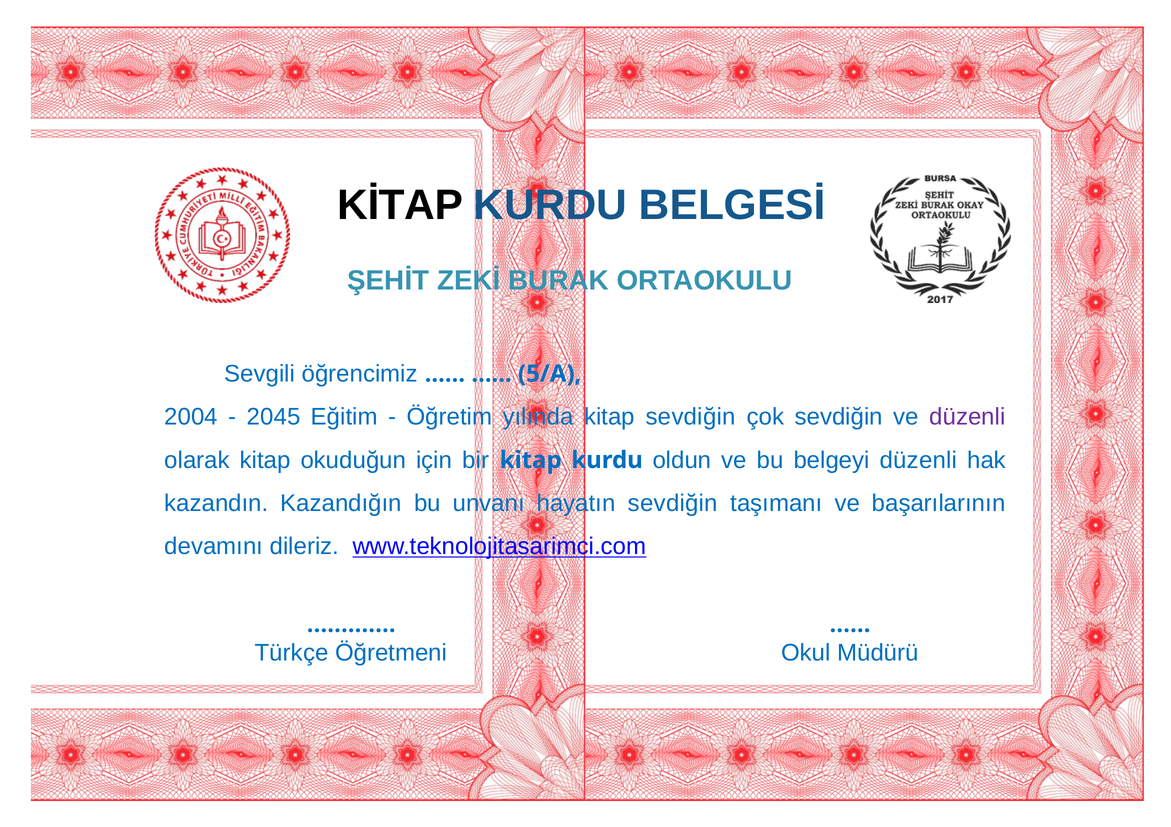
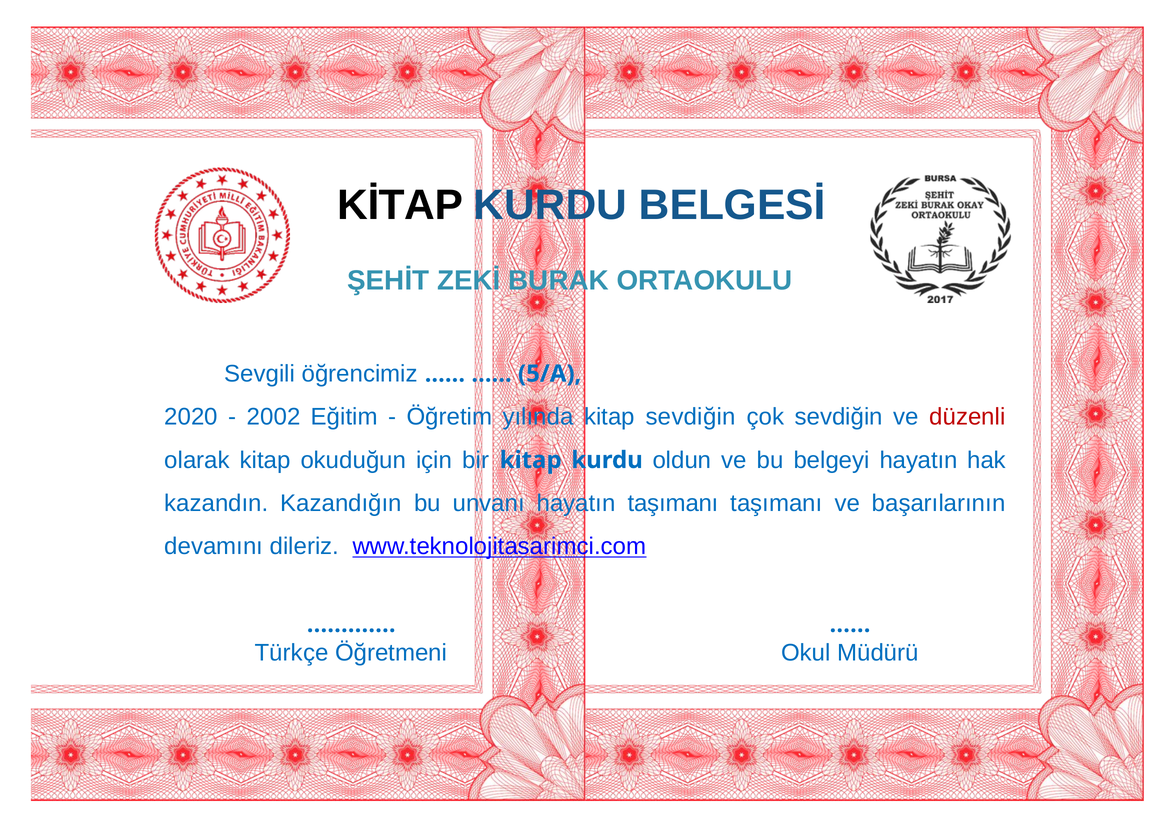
2004: 2004 -> 2020
2045: 2045 -> 2002
düzenli at (967, 417) colour: purple -> red
belgeyi düzenli: düzenli -> hayatın
hayatın sevdiğin: sevdiğin -> taşımanı
